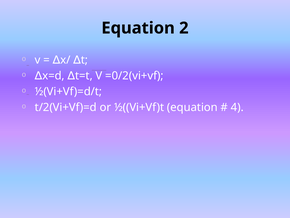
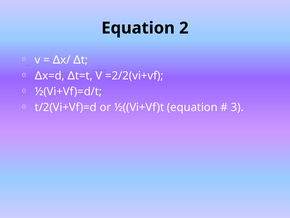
=0/2(vi+vf: =0/2(vi+vf -> =2/2(vi+vf
4: 4 -> 3
